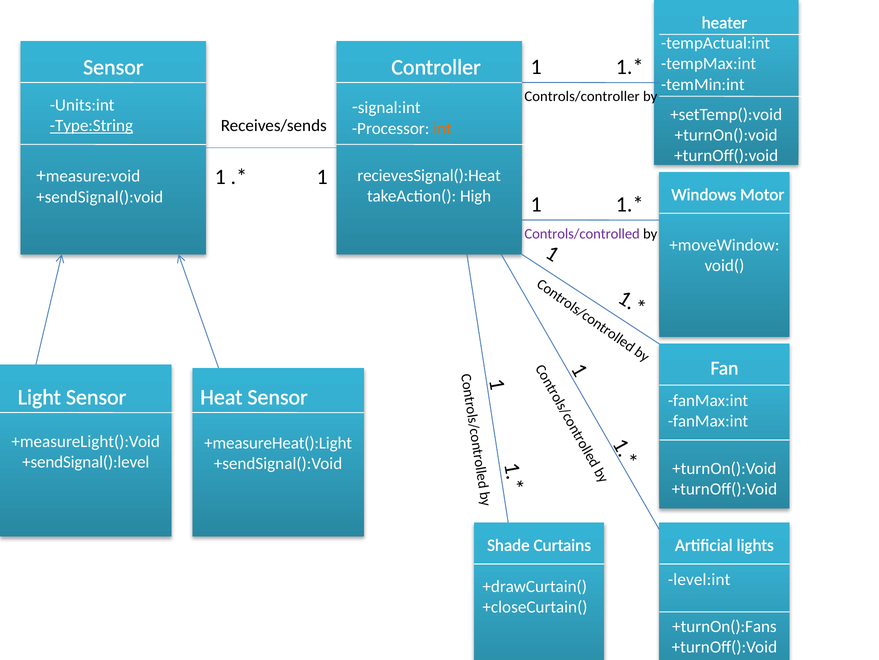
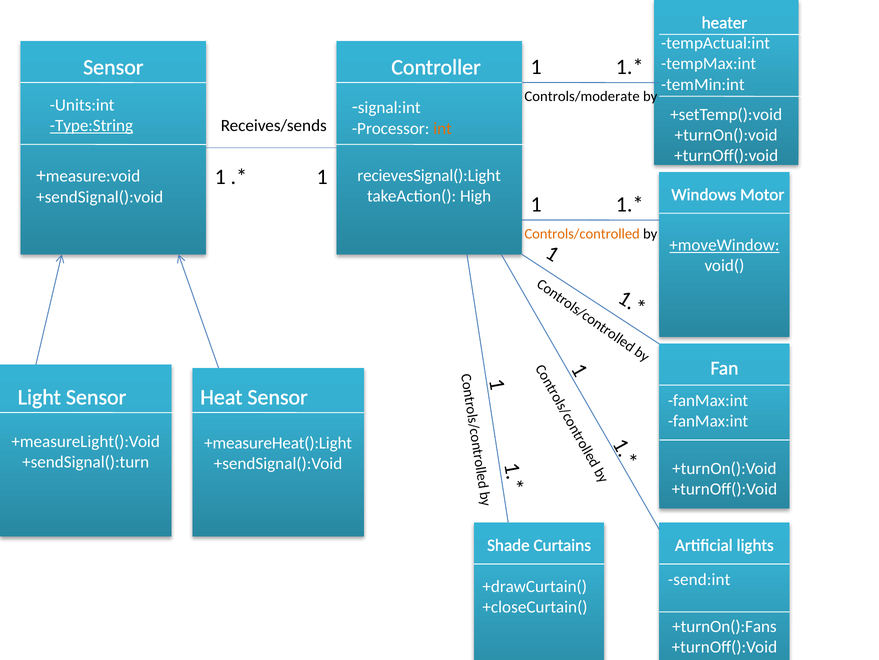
Controls/controller: Controls/controller -> Controls/moderate
recievesSignal():Heat: recievesSignal():Heat -> recievesSignal():Light
Controls/controlled colour: purple -> orange
+moveWindow underline: none -> present
+sendSignal():level: +sendSignal():level -> +sendSignal():turn
level:int: level:int -> send:int
